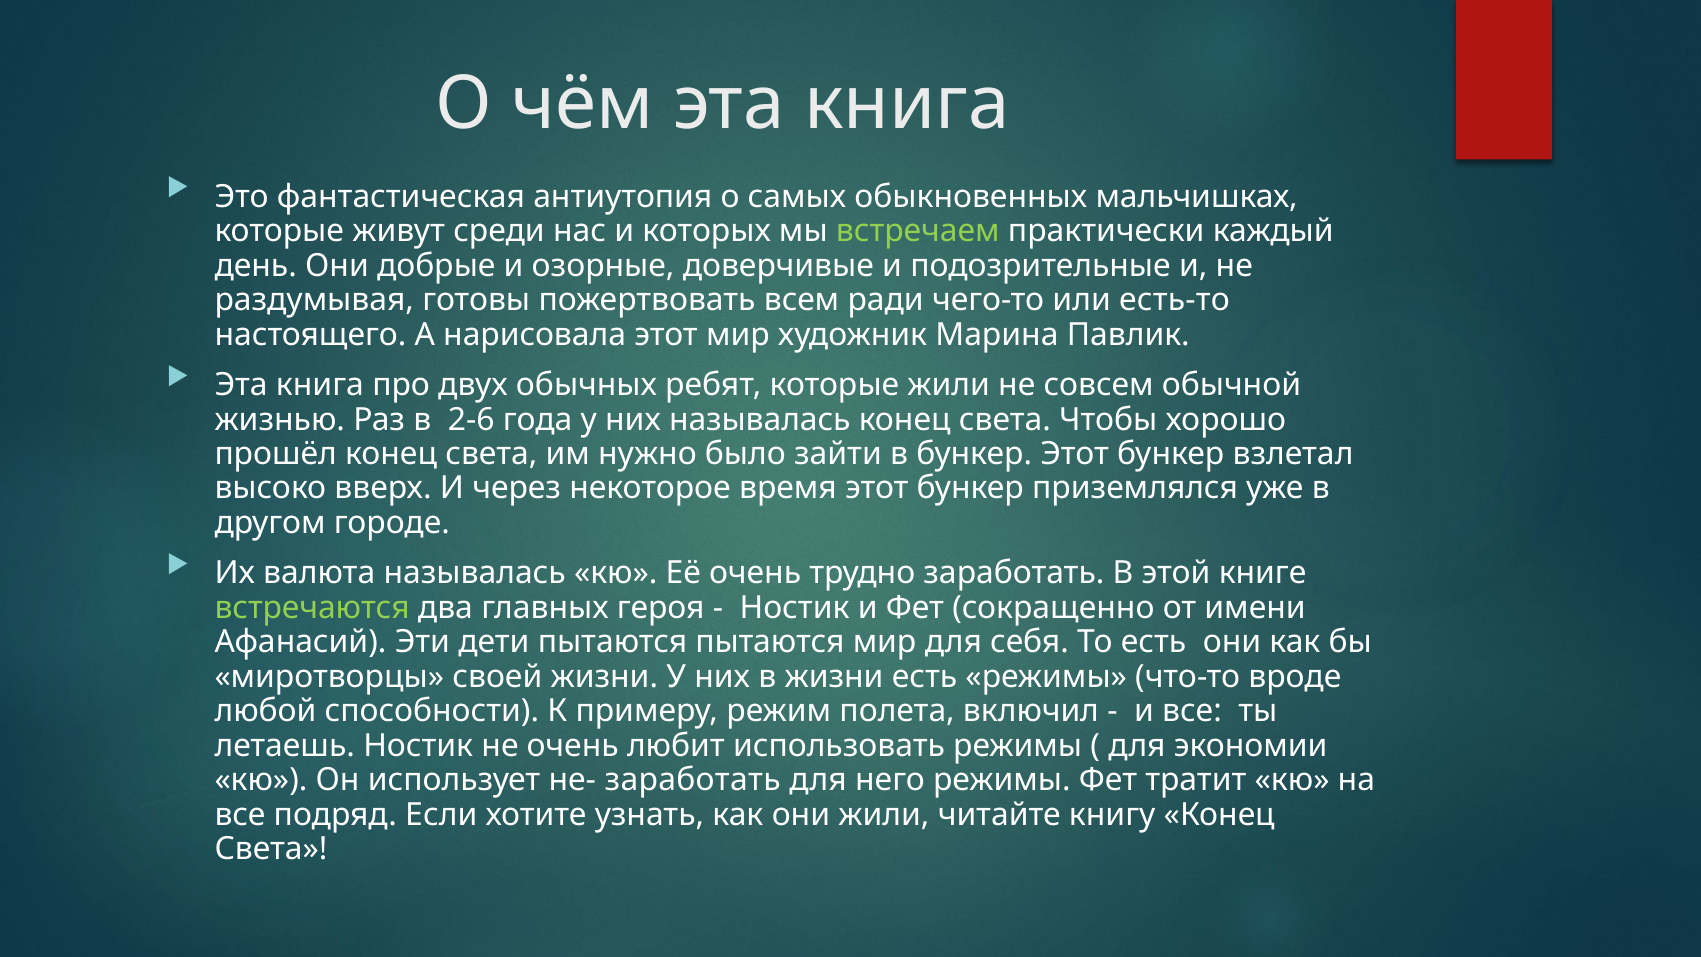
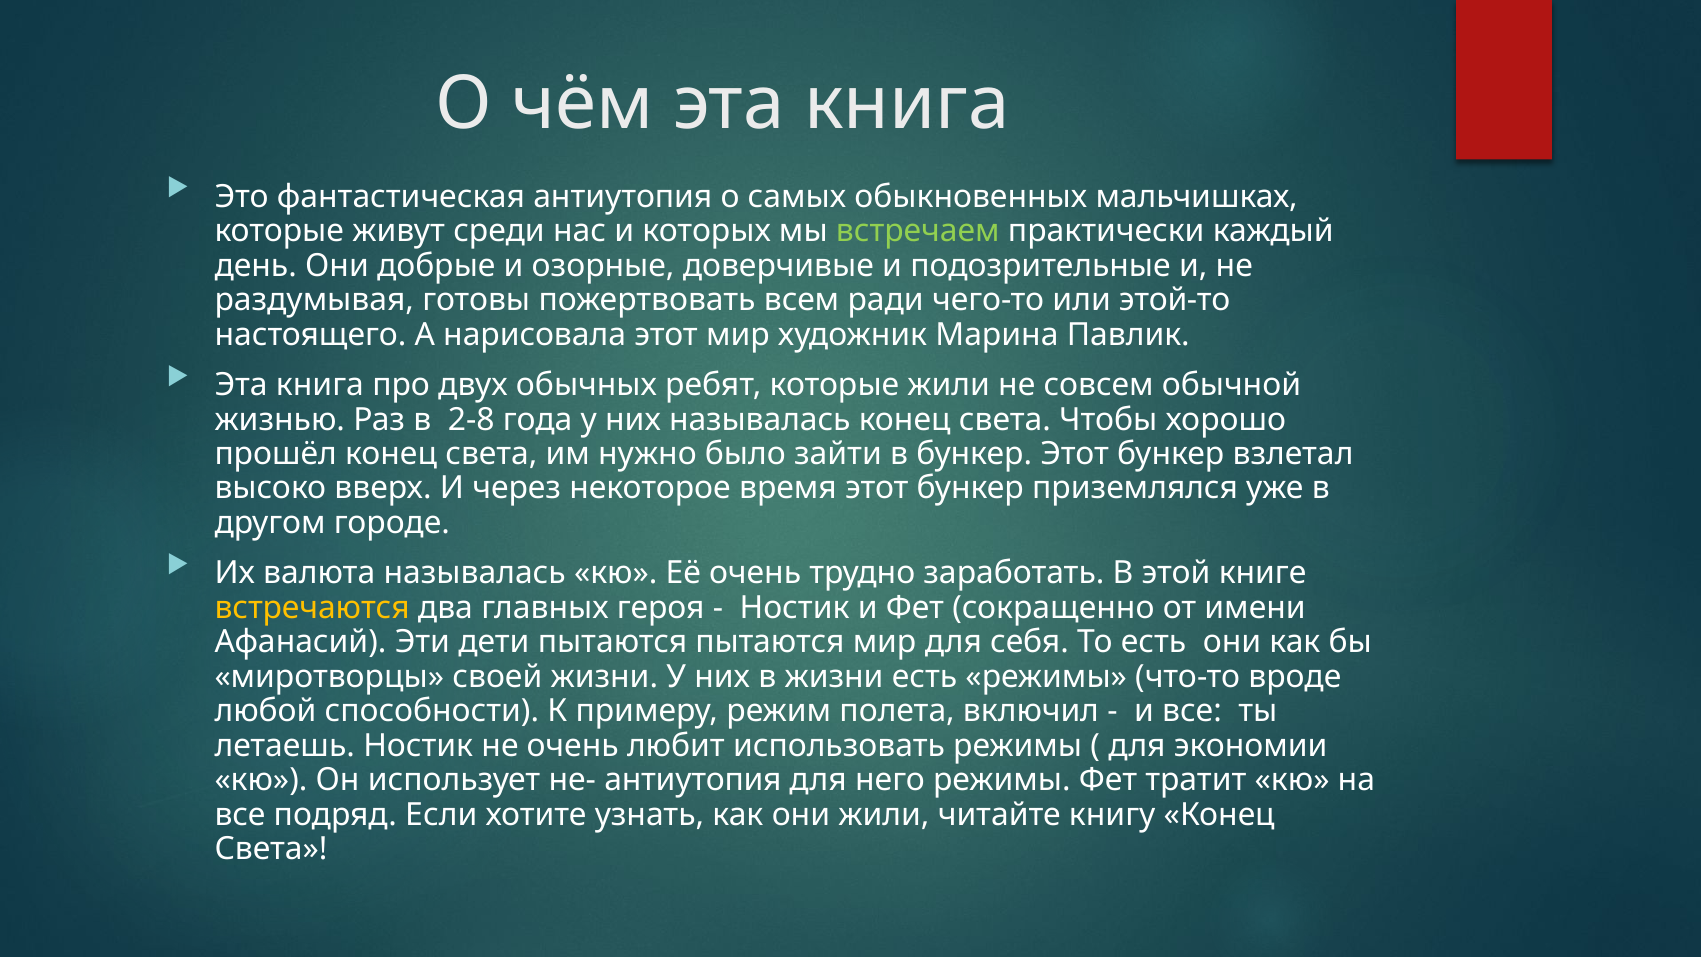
есть-то: есть-то -> этой-то
2-6: 2-6 -> 2-8
встречаются colour: light green -> yellow
не- заработать: заработать -> антиутопия
